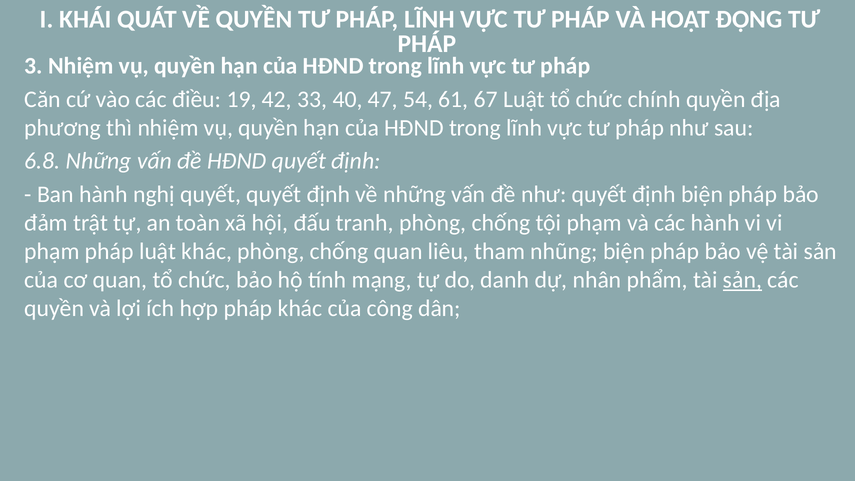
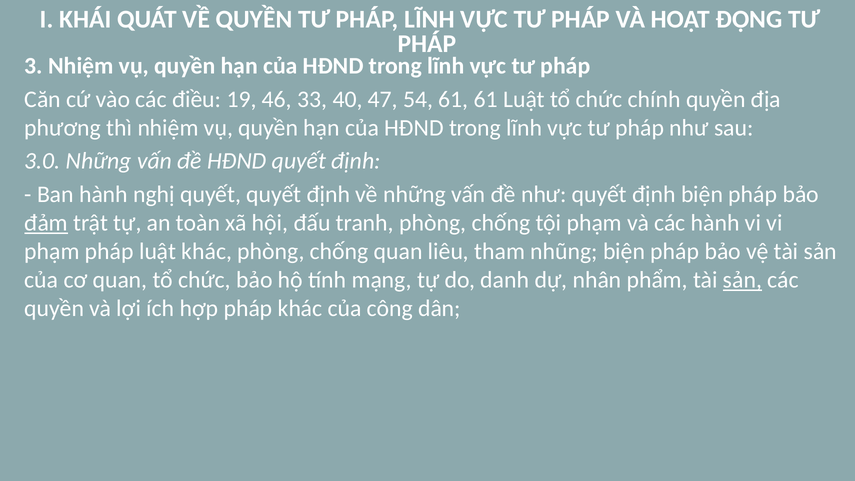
42: 42 -> 46
61 67: 67 -> 61
6.8: 6.8 -> 3.0
đảm underline: none -> present
